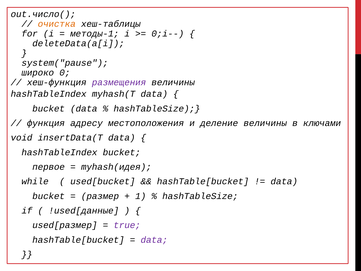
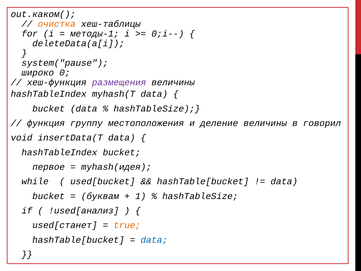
out.число(: out.число( -> out.каком(
адресу: адресу -> группу
ключами: ключами -> говорил
размер: размер -> буквам
!used[данные: !used[данные -> !used[анализ
used[размер: used[размер -> used[станет
true colour: purple -> orange
data at (154, 240) colour: purple -> blue
